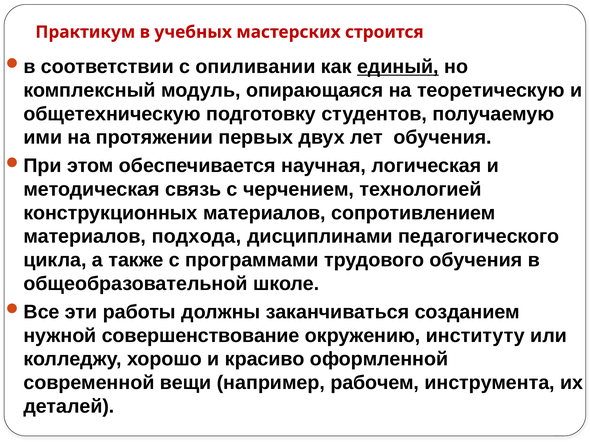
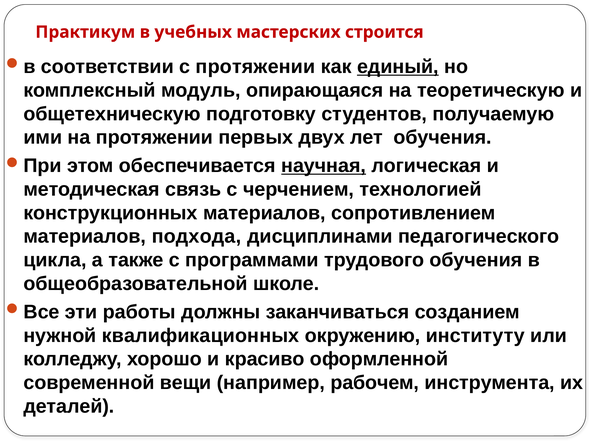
с опиливании: опиливании -> протяжении
научная underline: none -> present
совершенствование: совершенствование -> квалификационных
